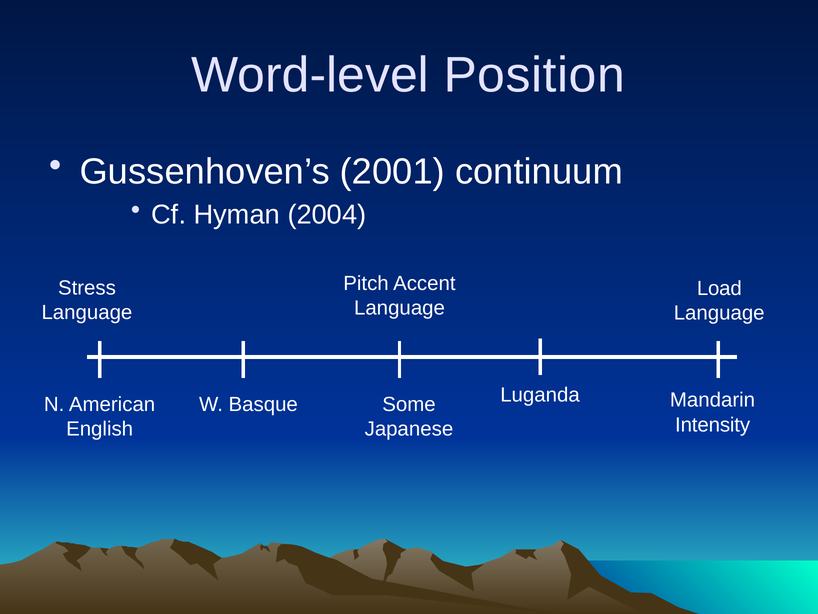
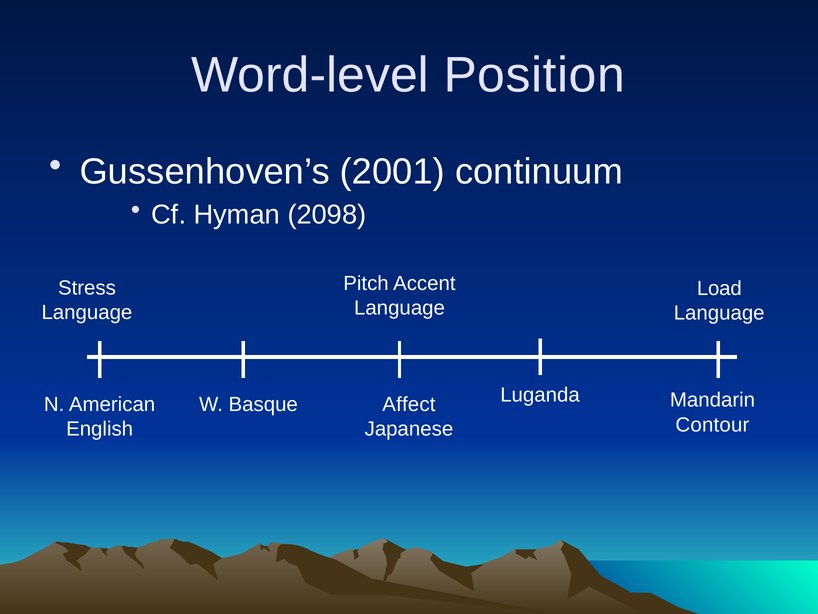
2004: 2004 -> 2098
Some: Some -> Affect
Intensity: Intensity -> Contour
